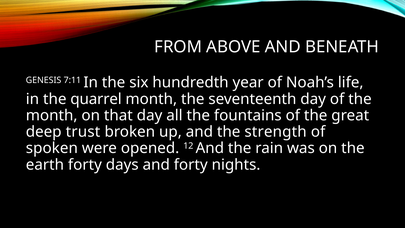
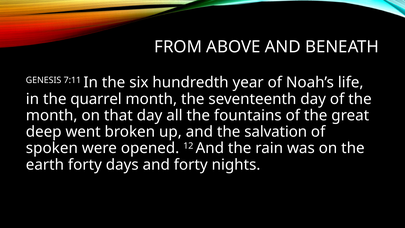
trust: trust -> went
strength: strength -> salvation
